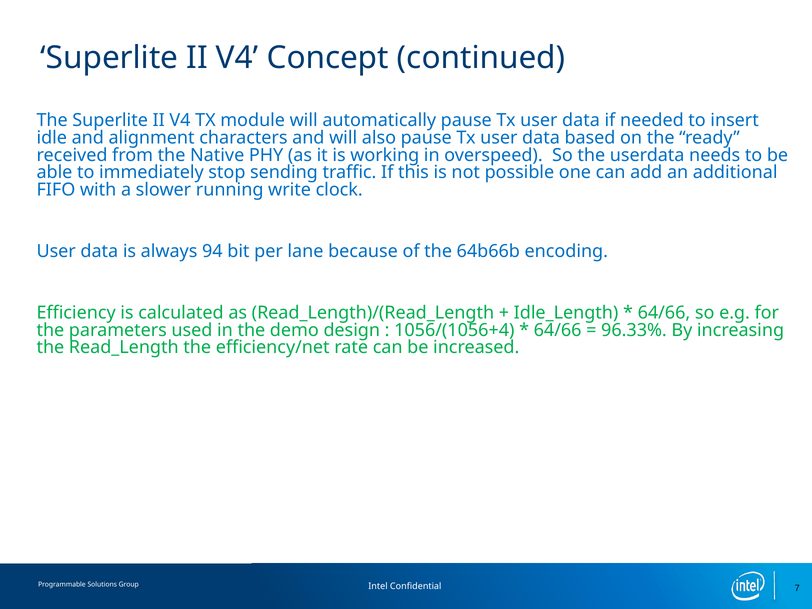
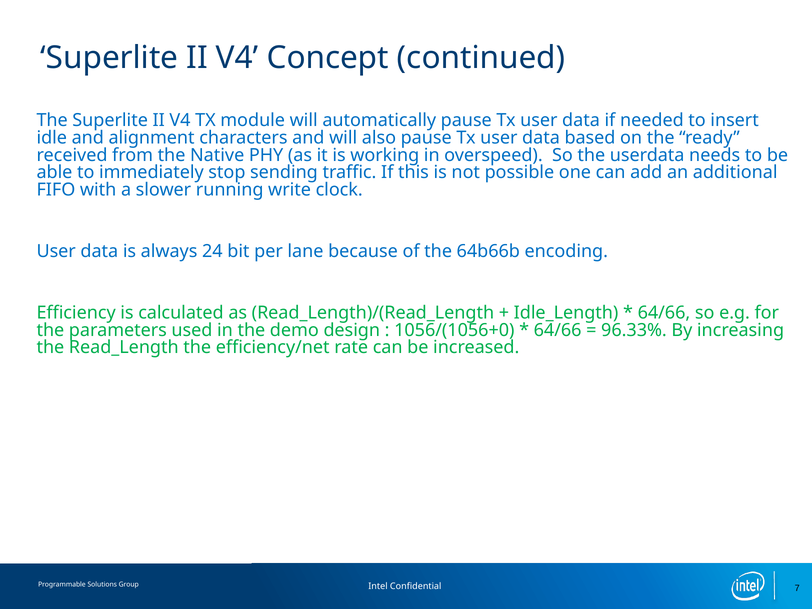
94: 94 -> 24
1056/(1056+4: 1056/(1056+4 -> 1056/(1056+0
